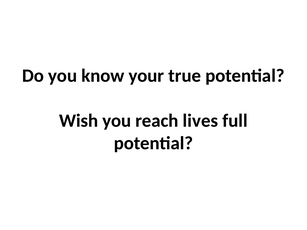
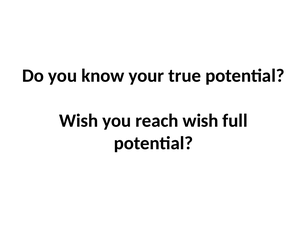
reach lives: lives -> wish
